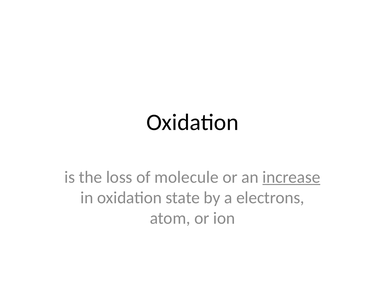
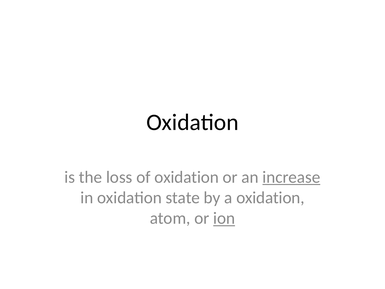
of molecule: molecule -> oxidation
a electrons: electrons -> oxidation
ion underline: none -> present
